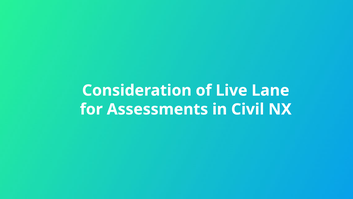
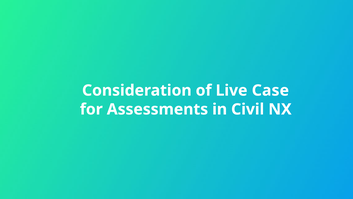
Lane: Lane -> Case
